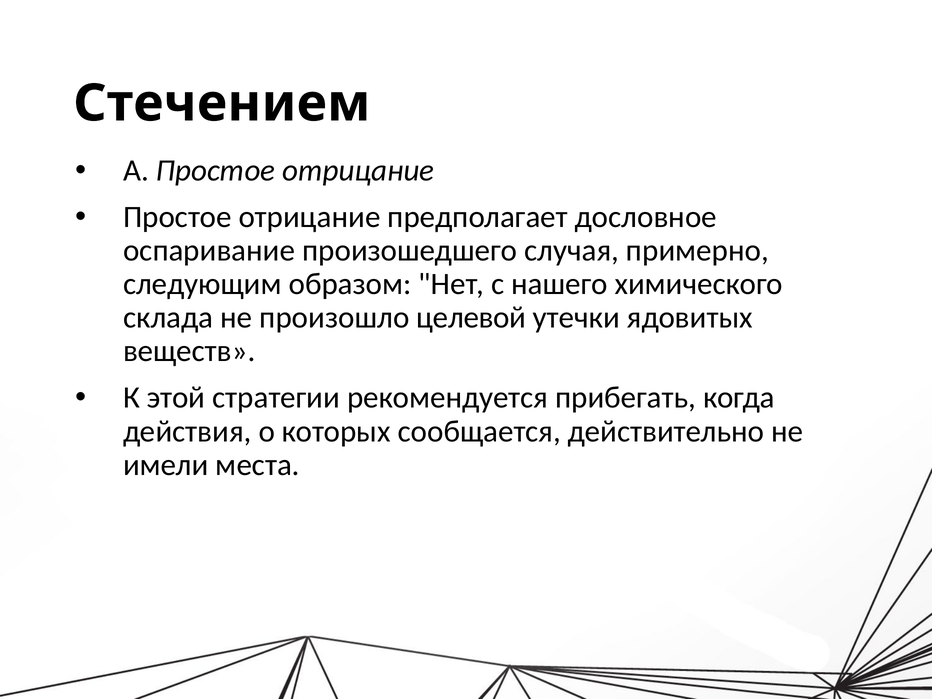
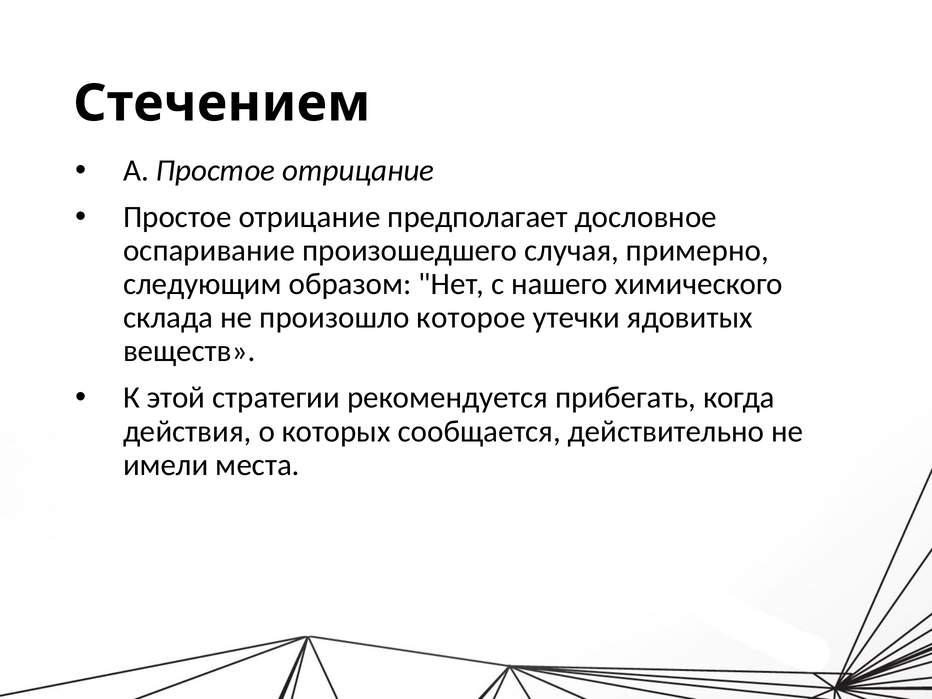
целевой: целевой -> которое
